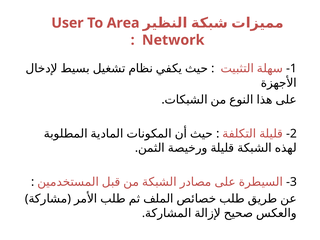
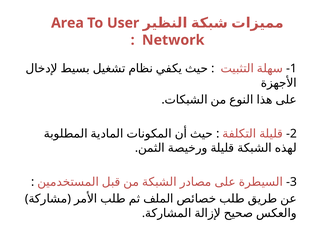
User: User -> Area
Area: Area -> User
